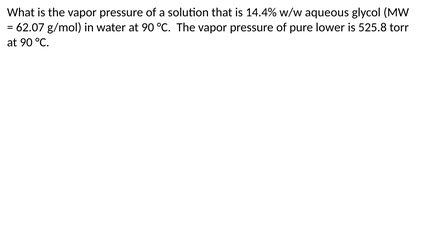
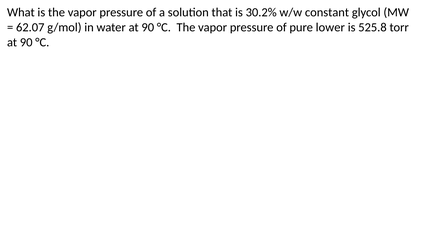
14.4%: 14.4% -> 30.2%
aqueous: aqueous -> constant
